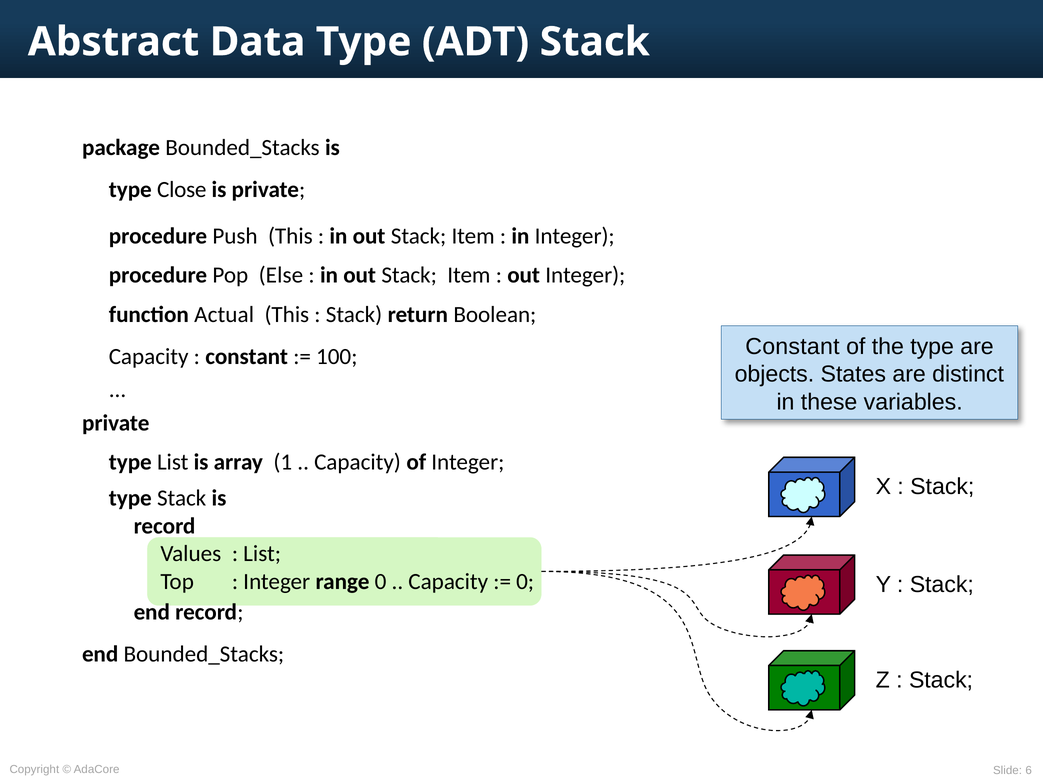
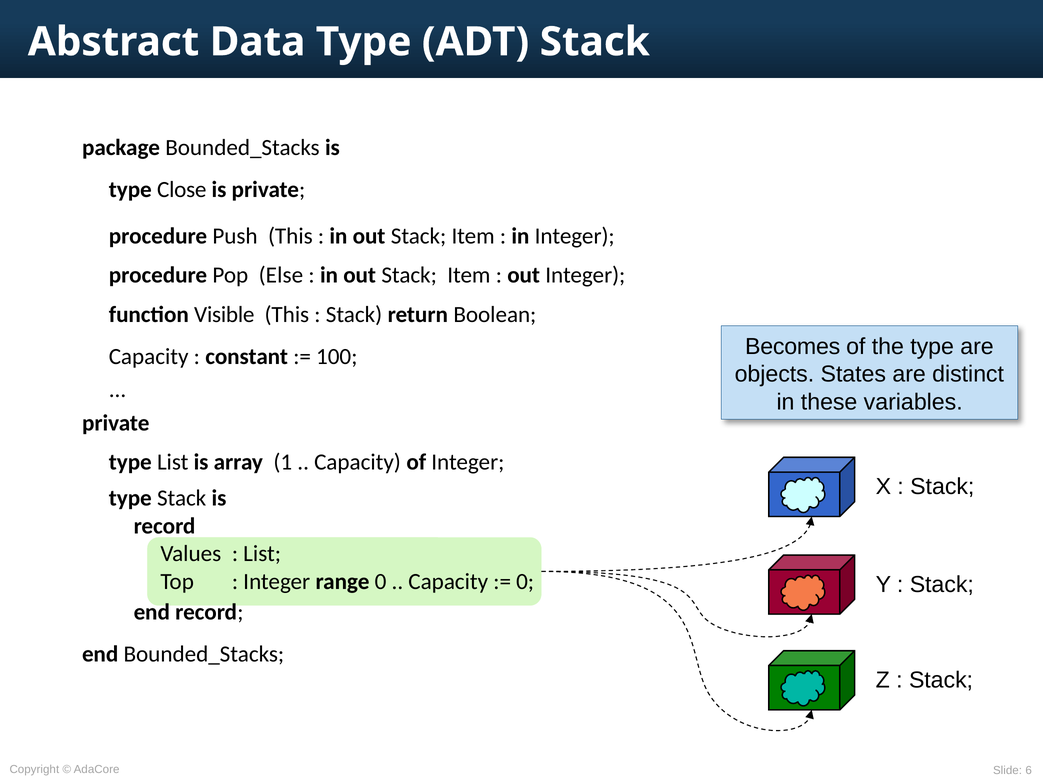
Actual: Actual -> Visible
Constant at (792, 347): Constant -> Becomes
